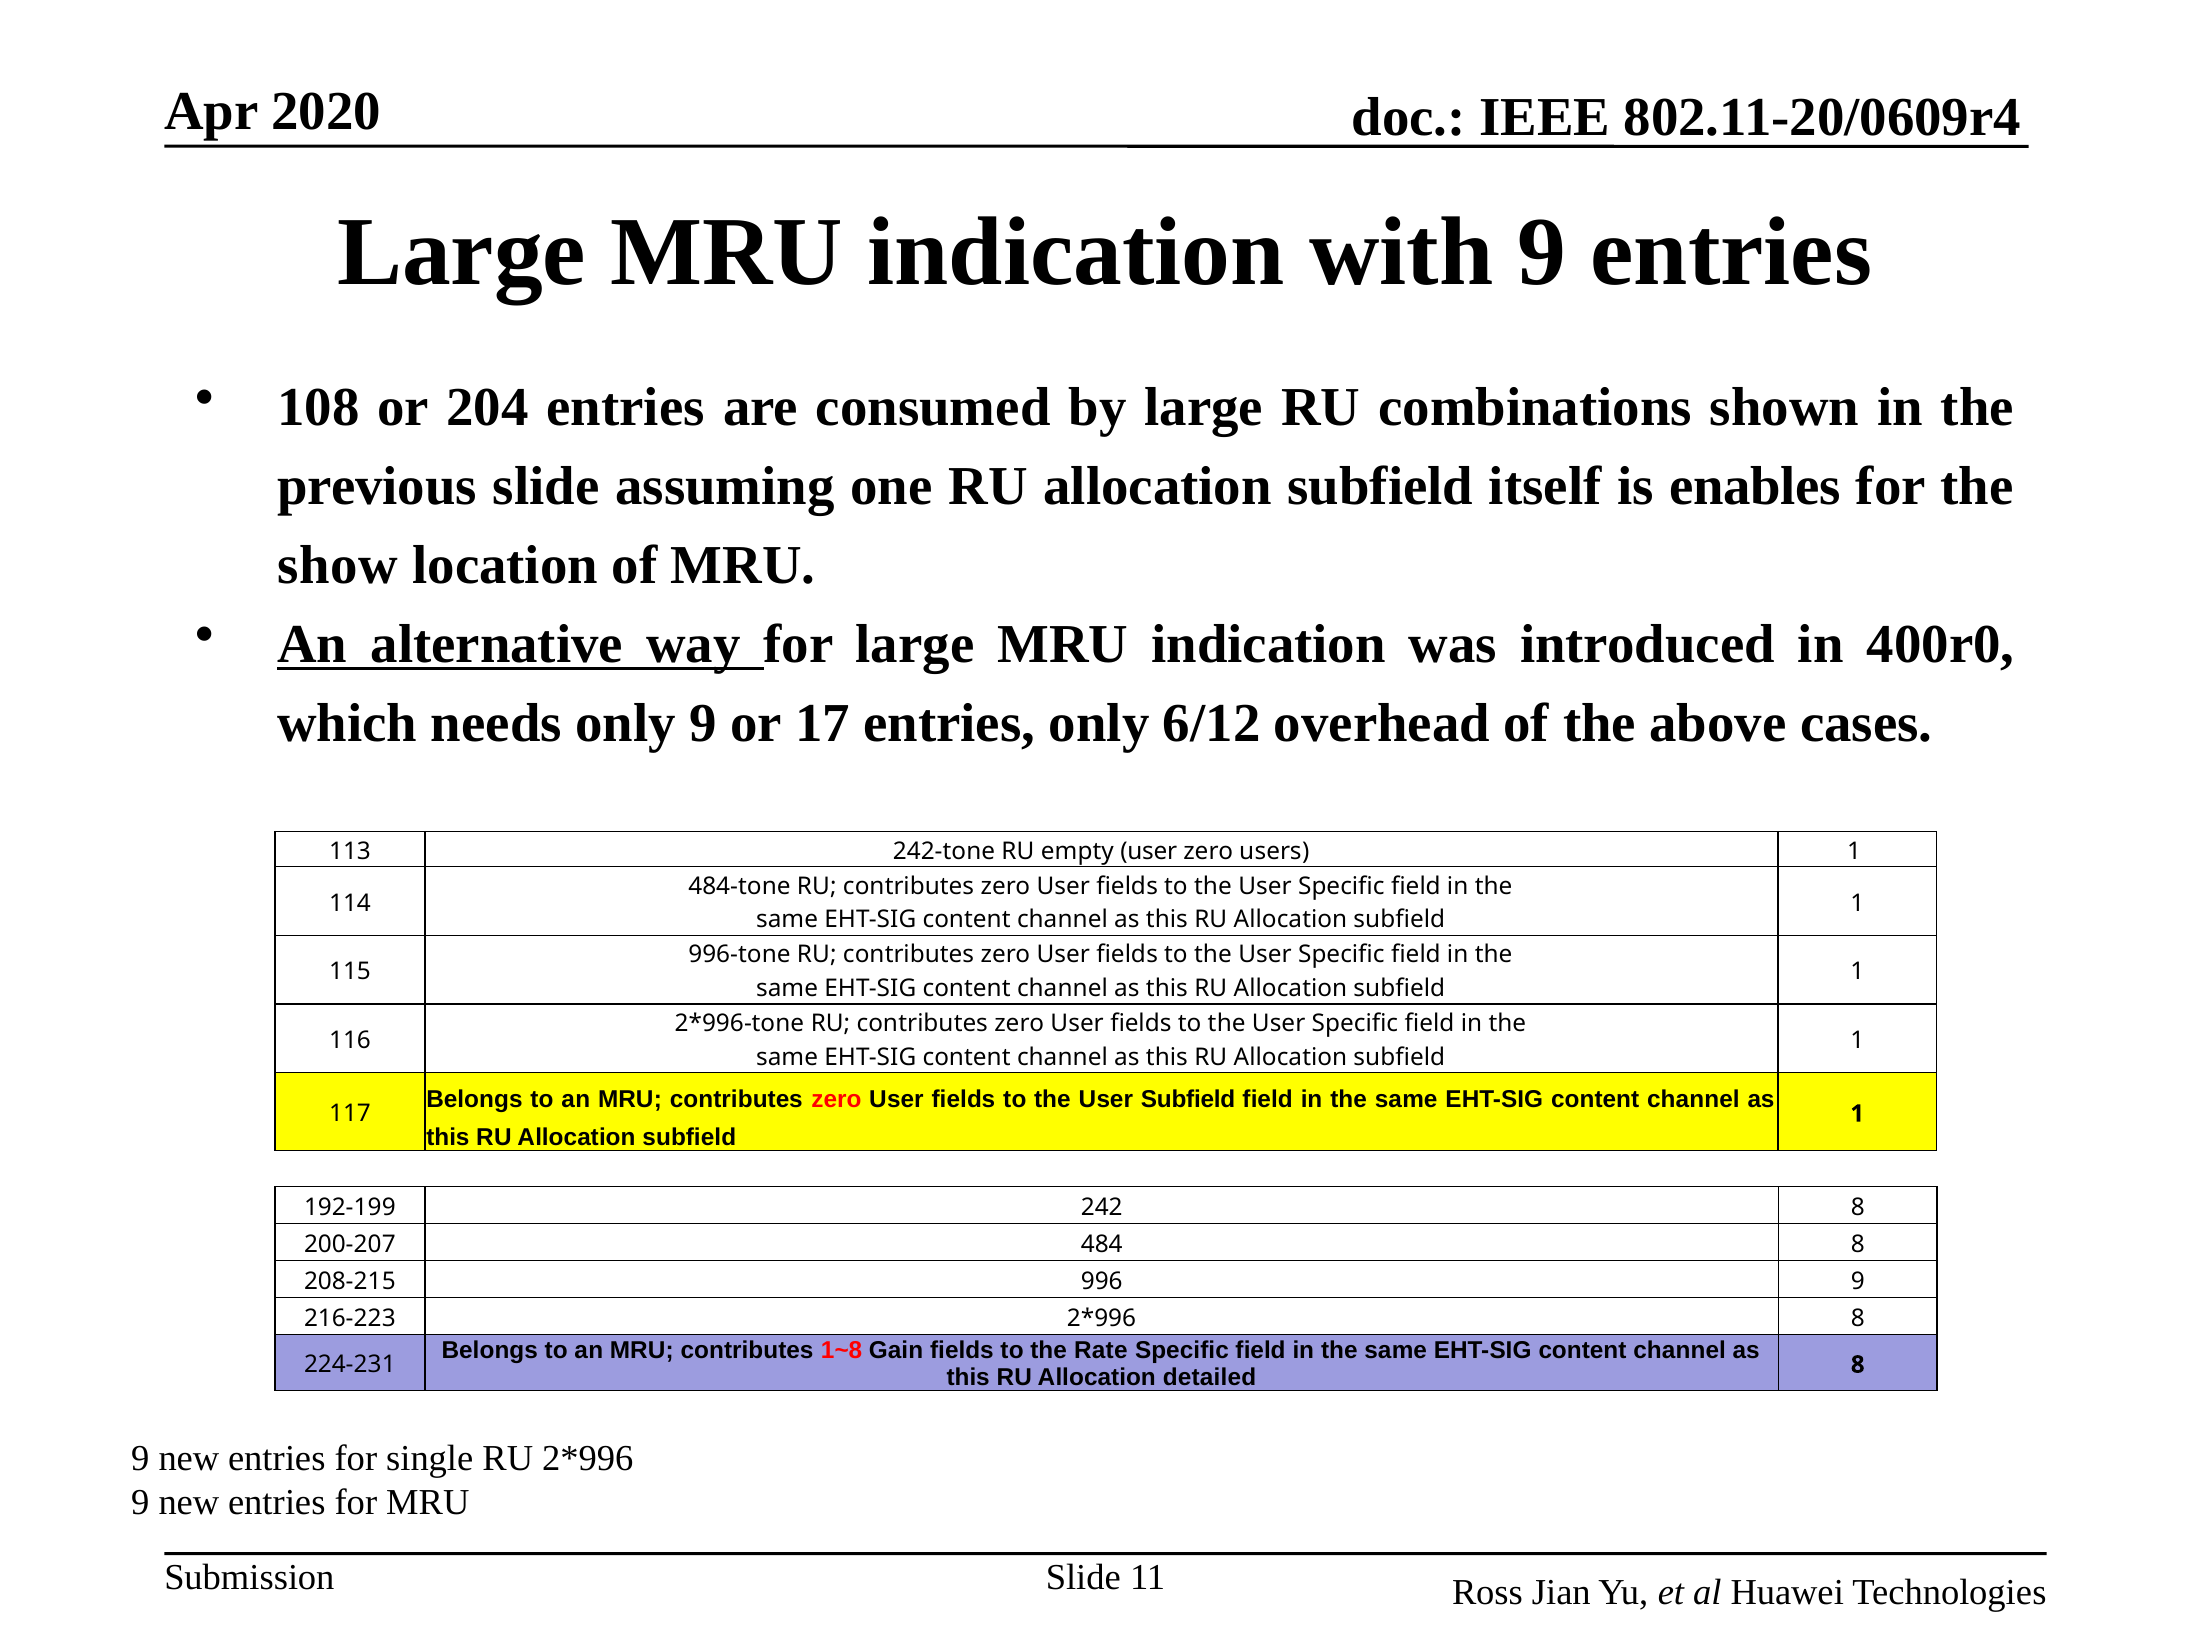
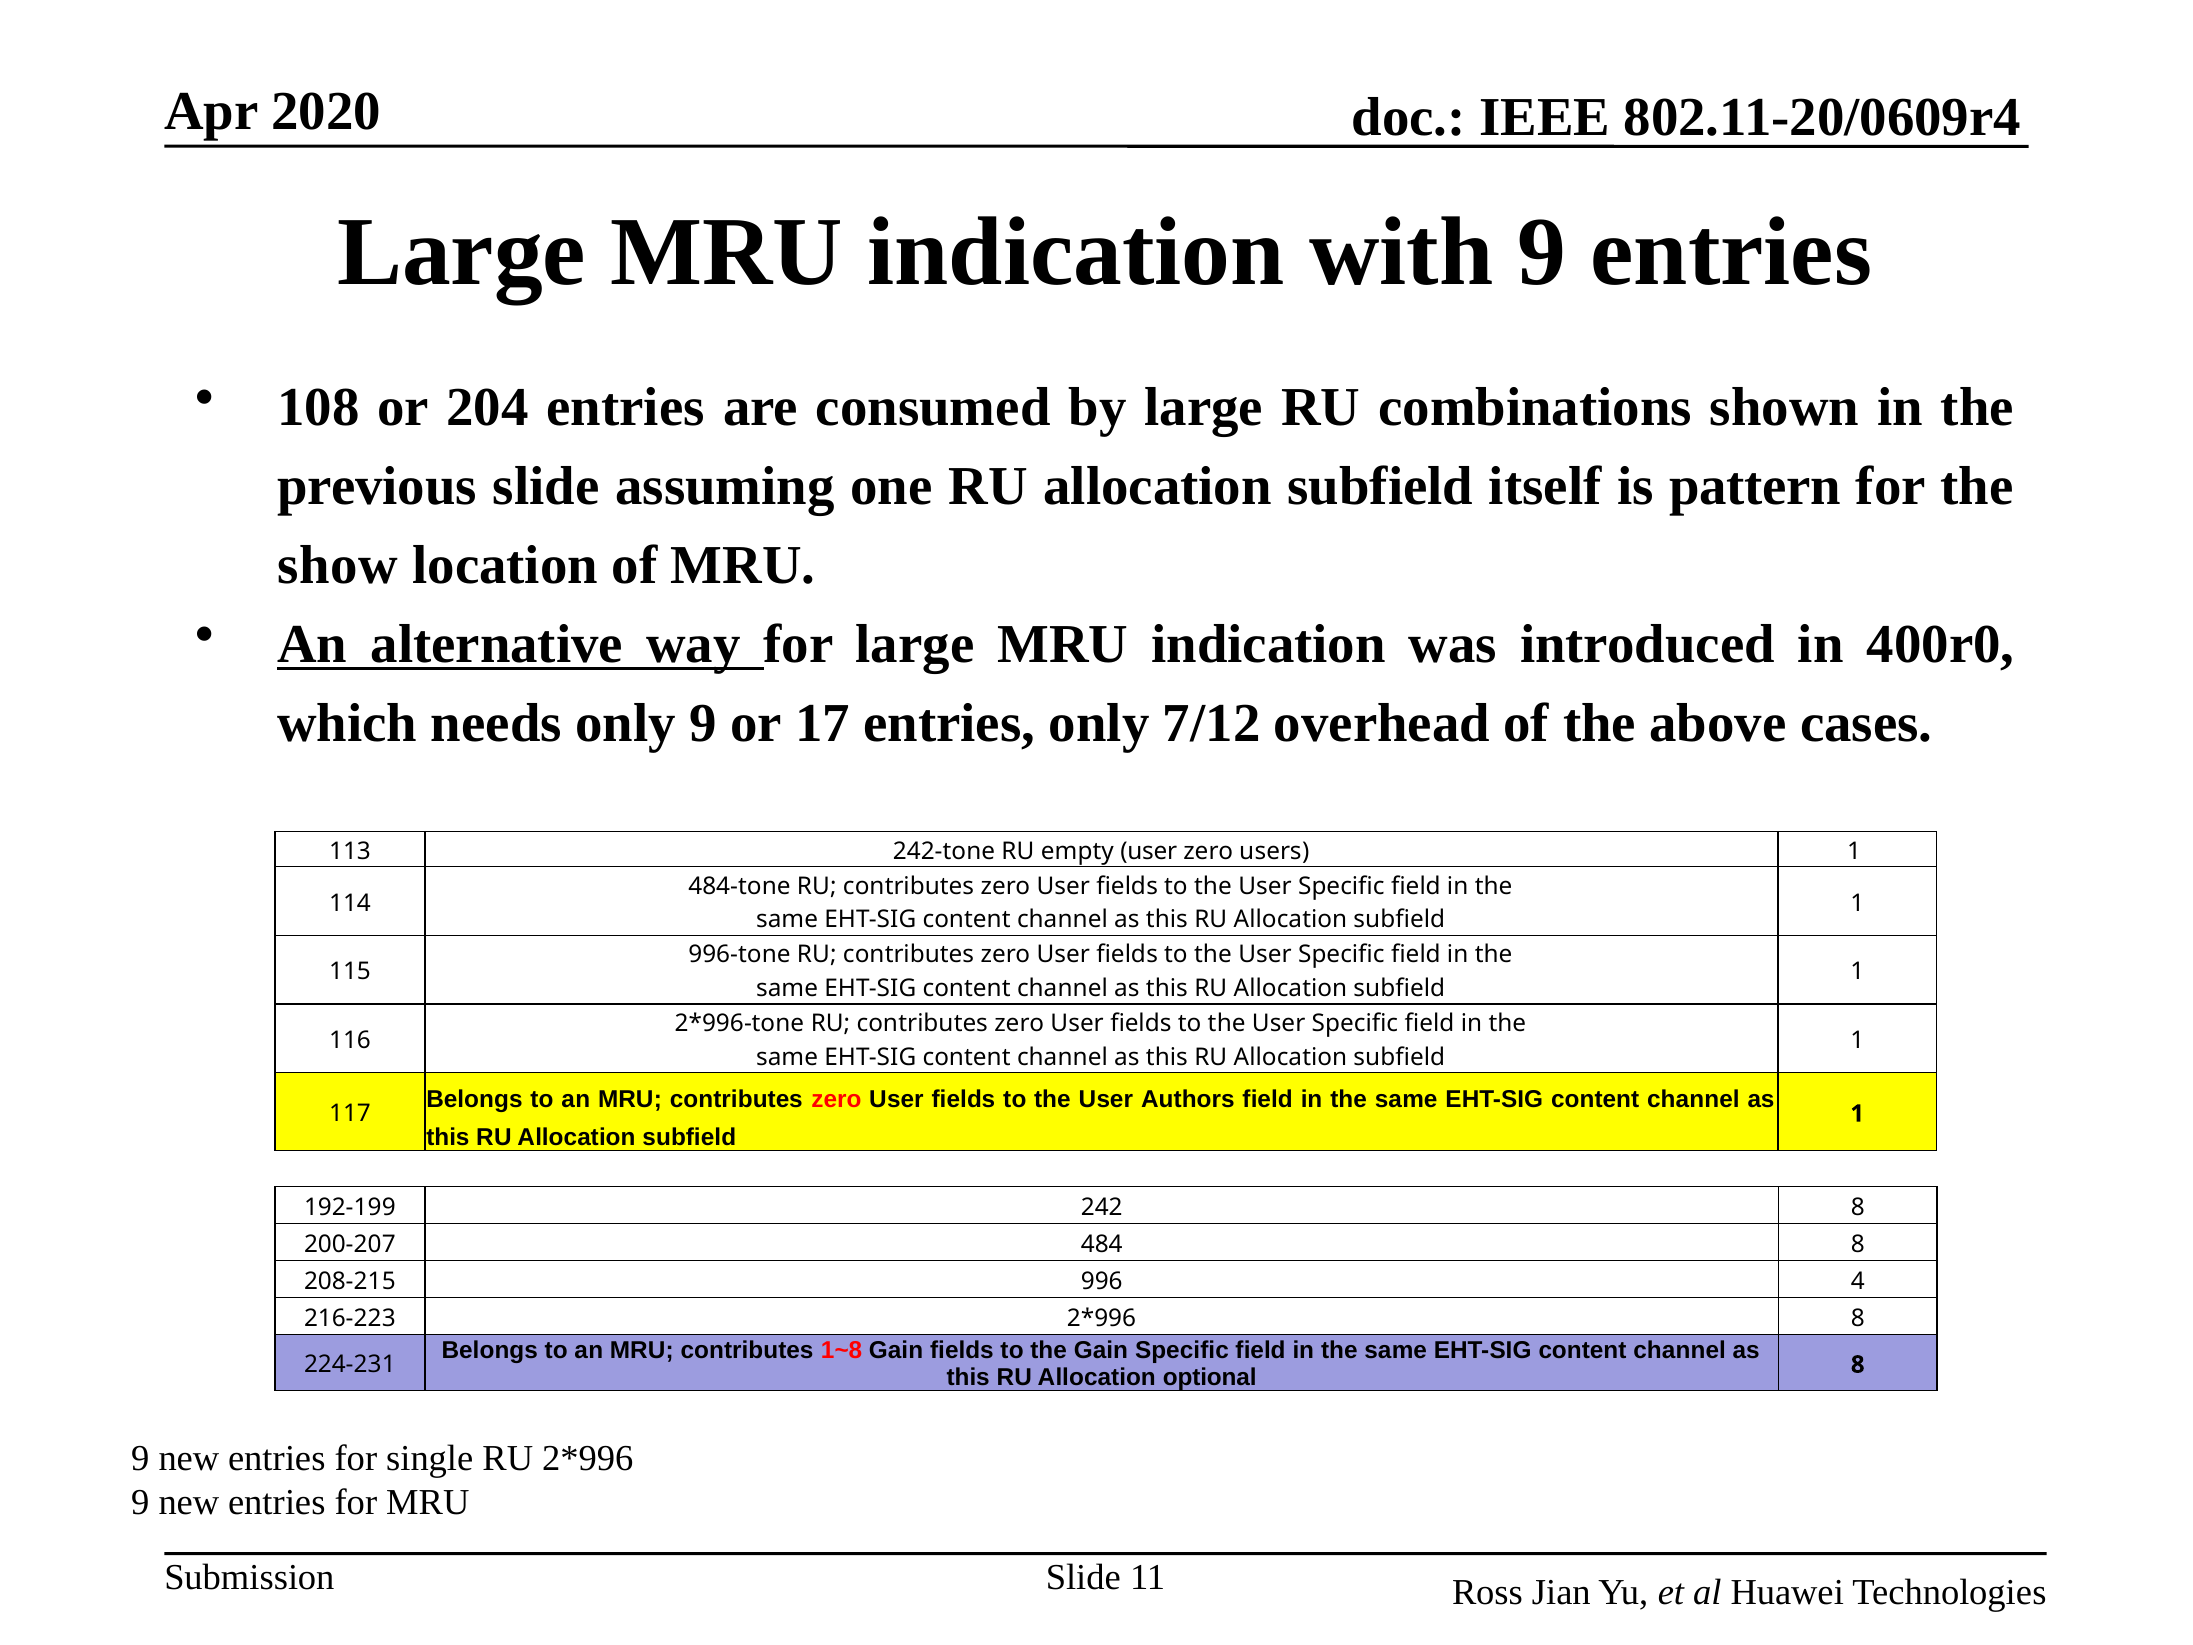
enables: enables -> pattern
6/12: 6/12 -> 7/12
User Subfield: Subfield -> Authors
996 9: 9 -> 4
the Rate: Rate -> Gain
detailed: detailed -> optional
